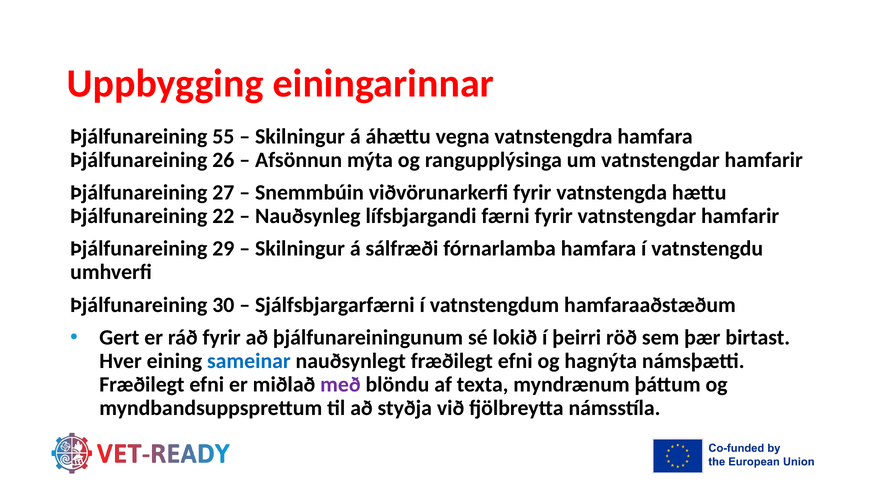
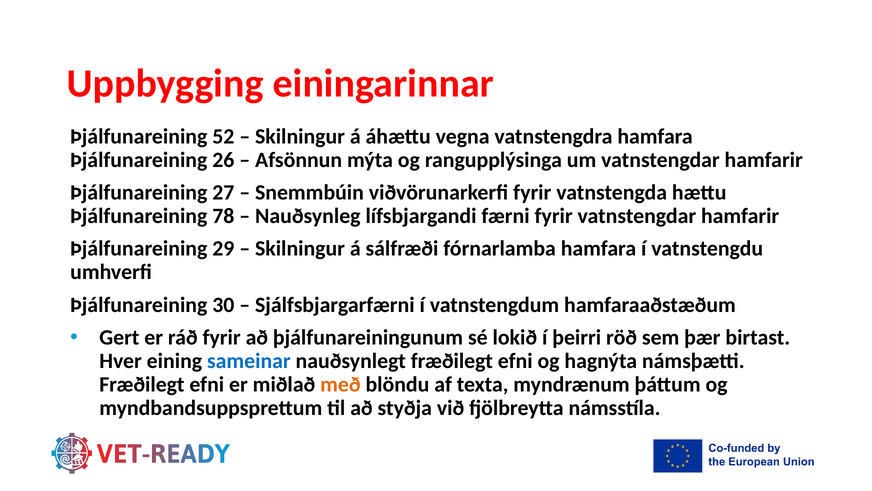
55: 55 -> 52
22: 22 -> 78
með colour: purple -> orange
